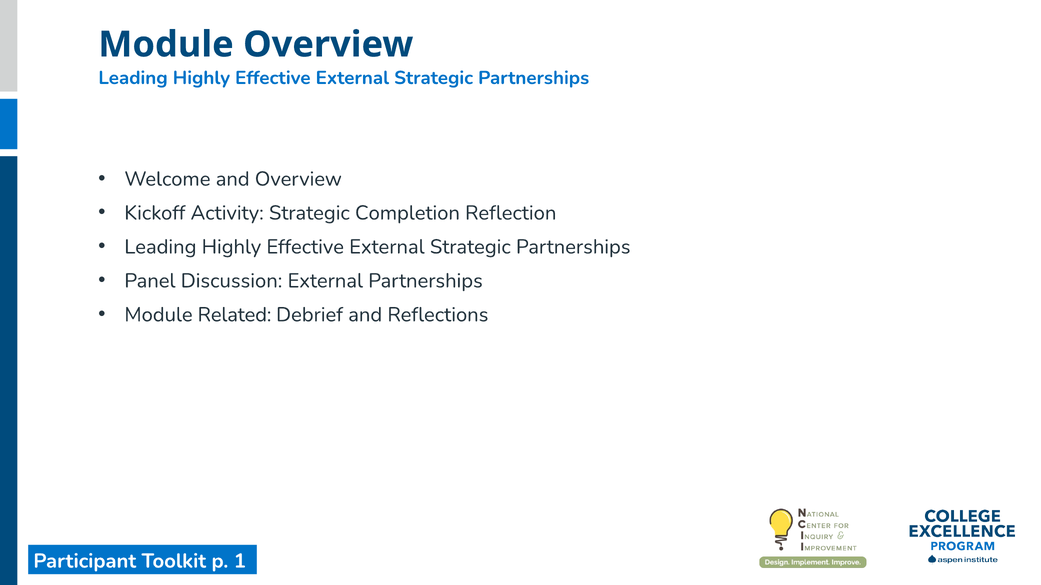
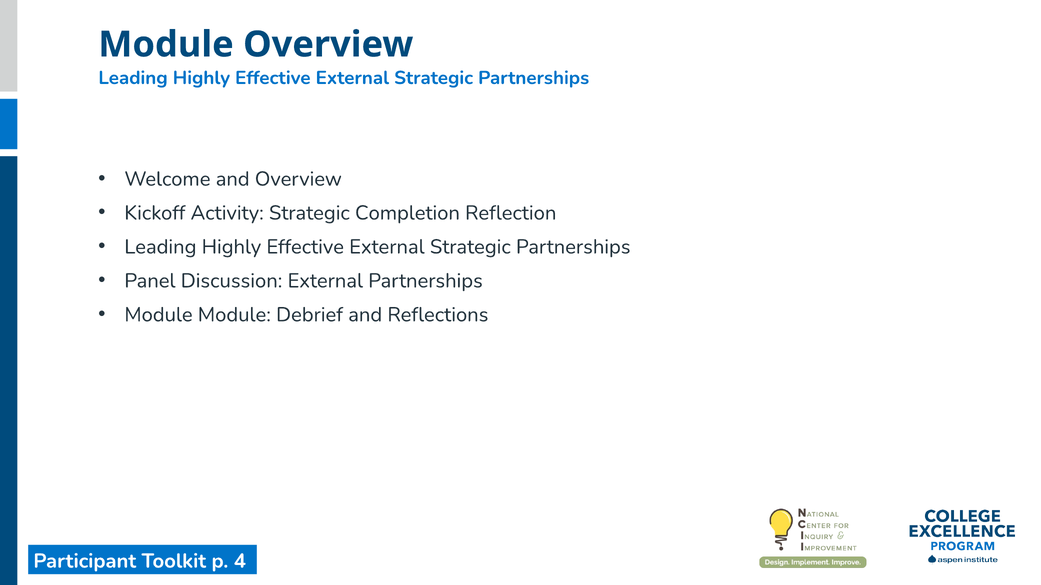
Module Related: Related -> Module
1: 1 -> 4
